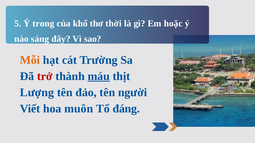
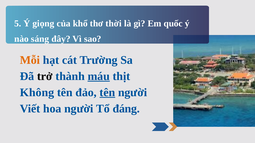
trong: trong -> giọng
hoặc: hoặc -> quốc
trở colour: red -> black
Lượng: Lượng -> Không
tên at (107, 93) underline: none -> present
hoa muôn: muôn -> người
